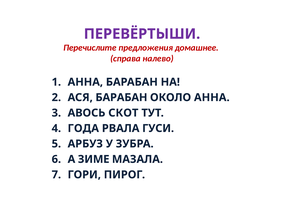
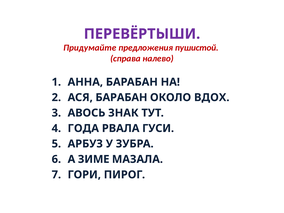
Перечислите: Перечислите -> Придумайте
домашнее: домашнее -> пушистой
ОКОЛО АННА: АННА -> ВДОХ
СКОТ: СКОТ -> ЗНАК
